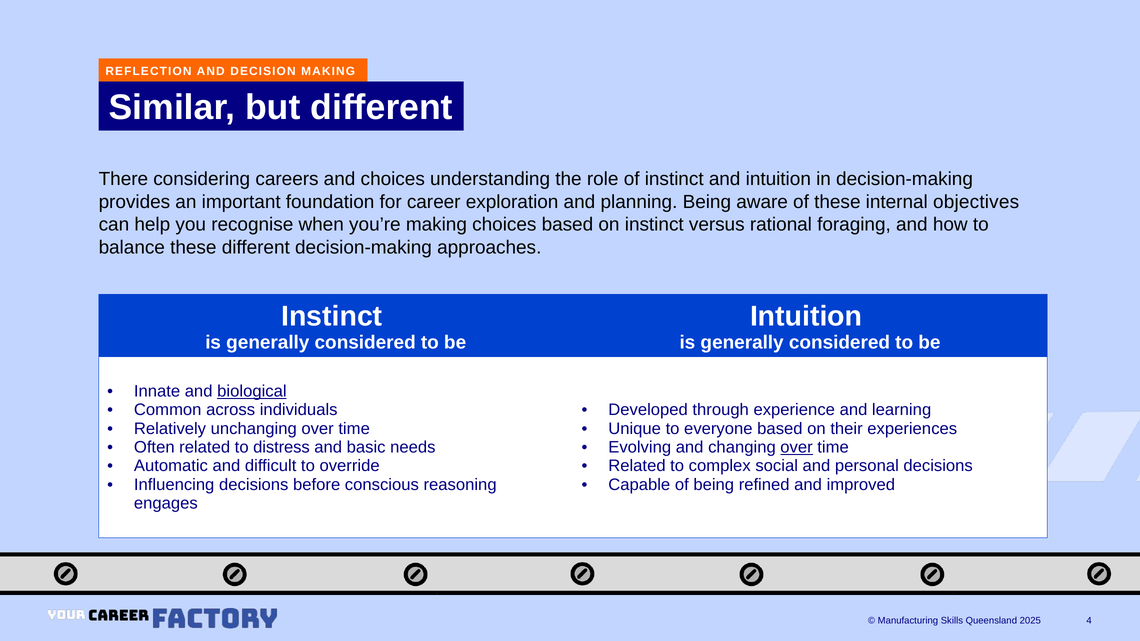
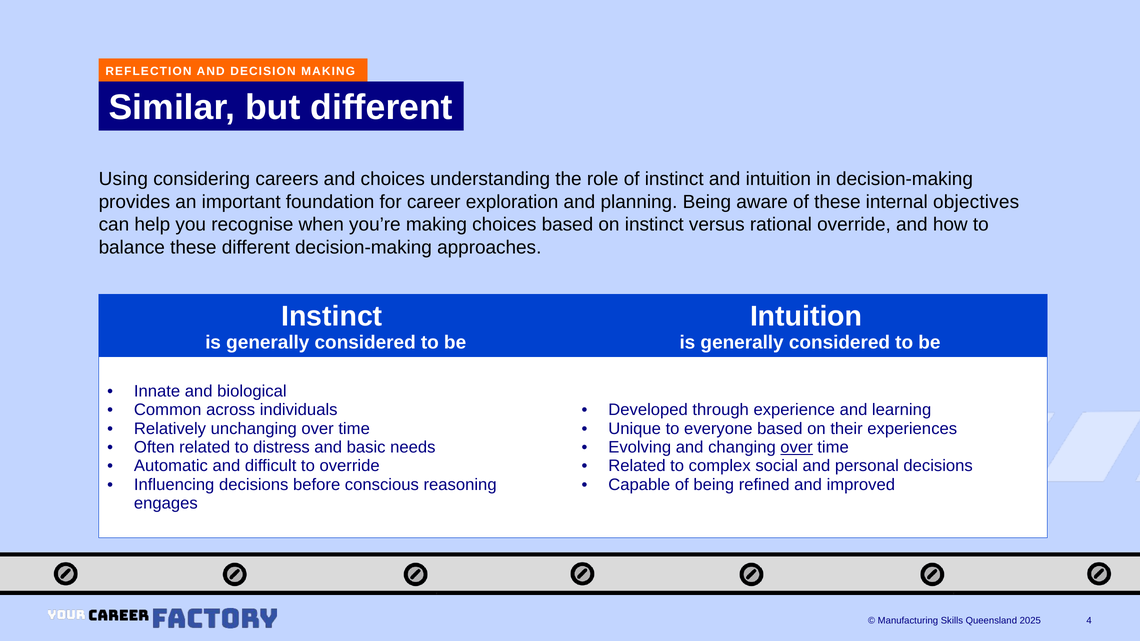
There: There -> Using
rational foraging: foraging -> override
biological underline: present -> none
